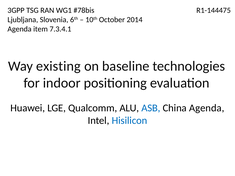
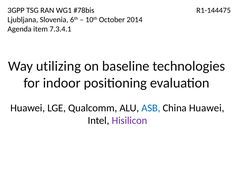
existing: existing -> utilizing
China Agenda: Agenda -> Huawei
Hisilicon colour: blue -> purple
